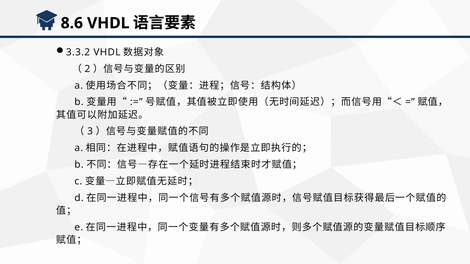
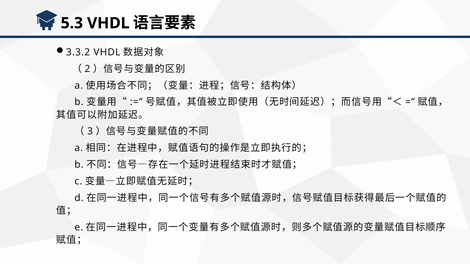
8.6: 8.6 -> 5.3
